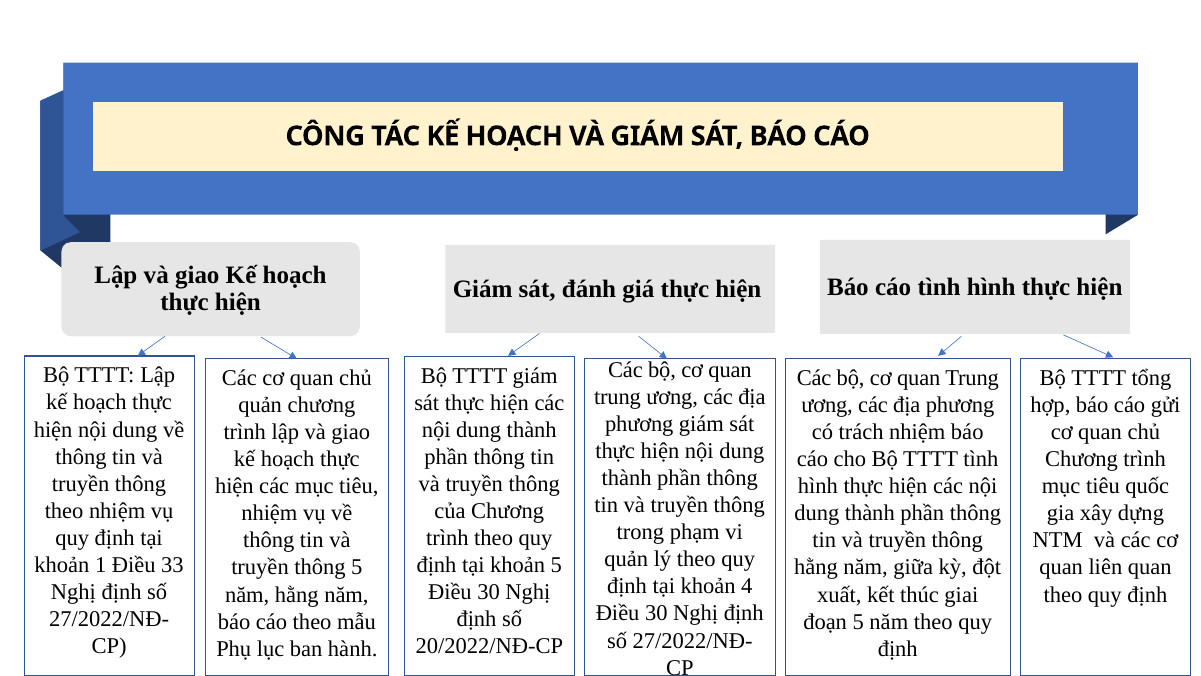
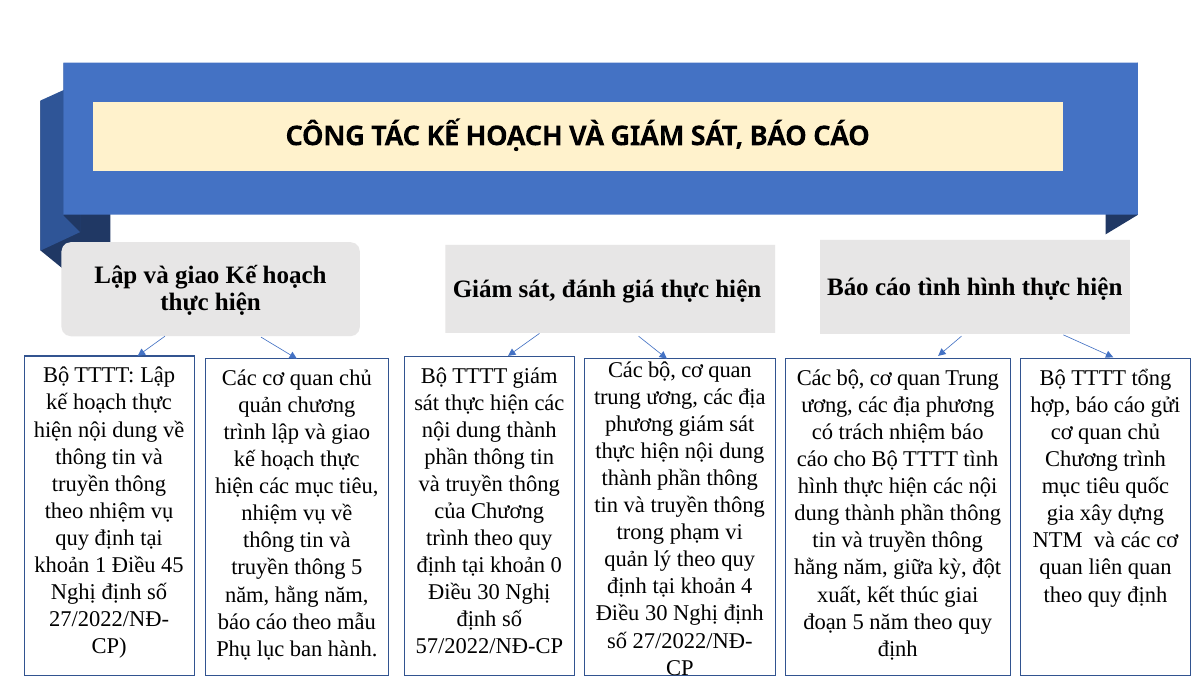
33: 33 -> 45
khoản 5: 5 -> 0
20/2022/NĐ-CP: 20/2022/NĐ-CP -> 57/2022/NĐ-CP
